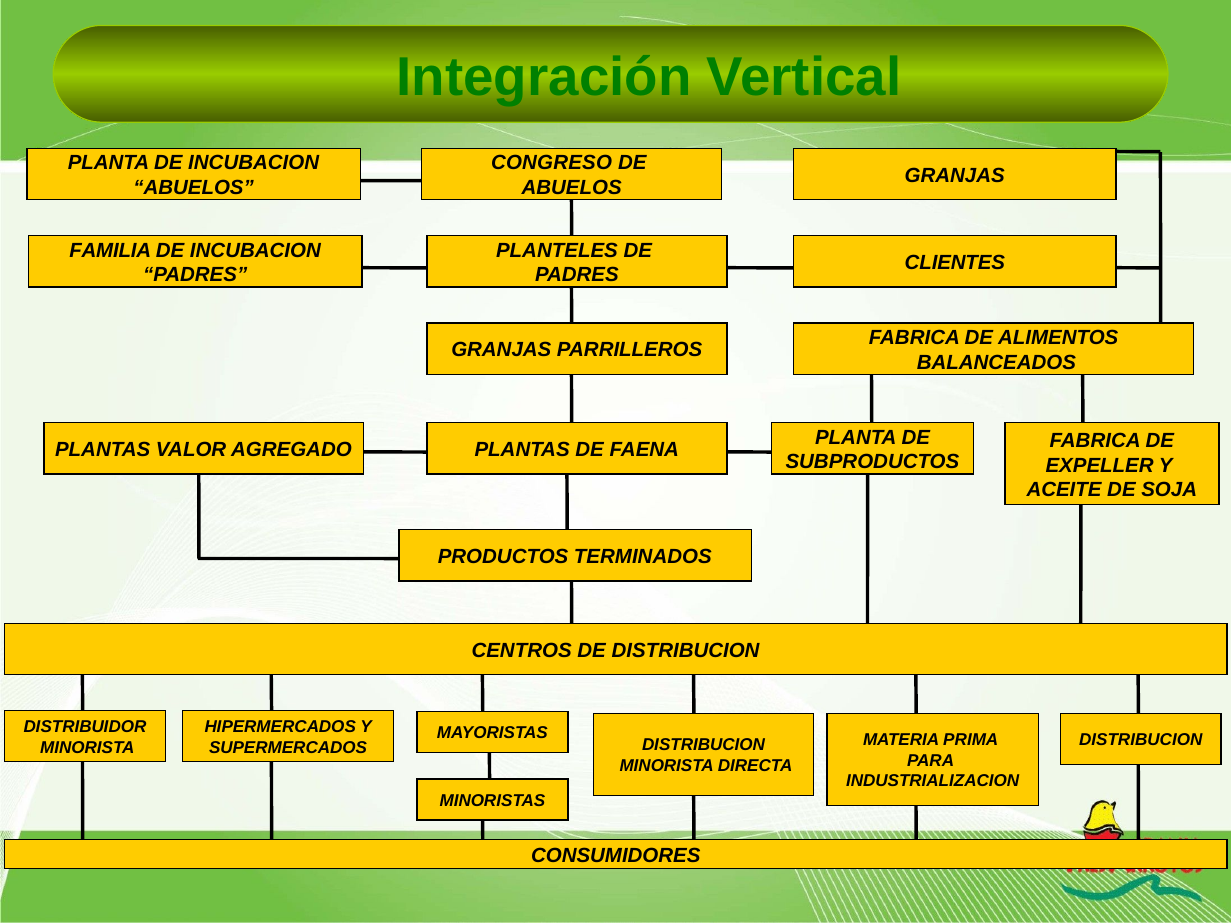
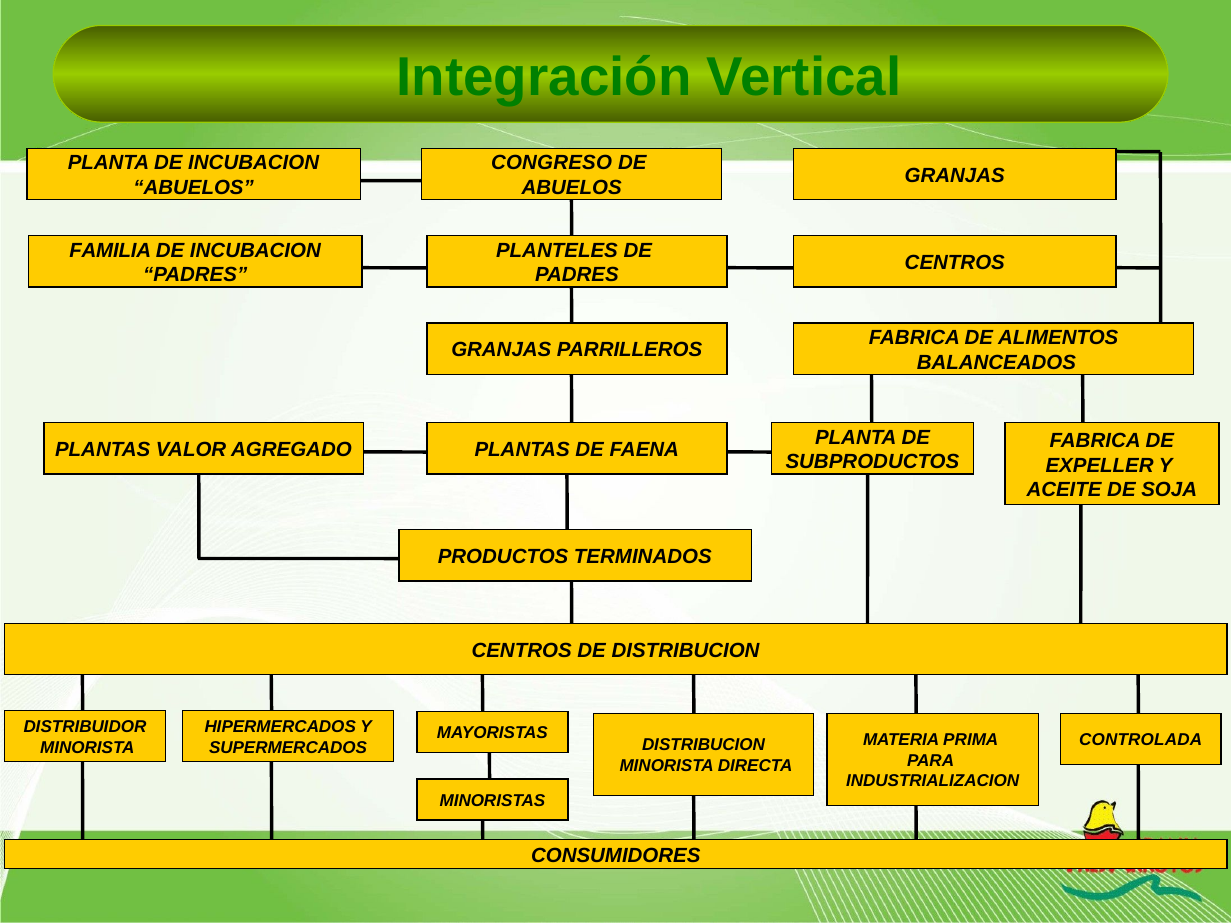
CLIENTES at (955, 263): CLIENTES -> CENTROS
DISTRIBUCION at (1141, 740): DISTRIBUCION -> CONTROLADA
